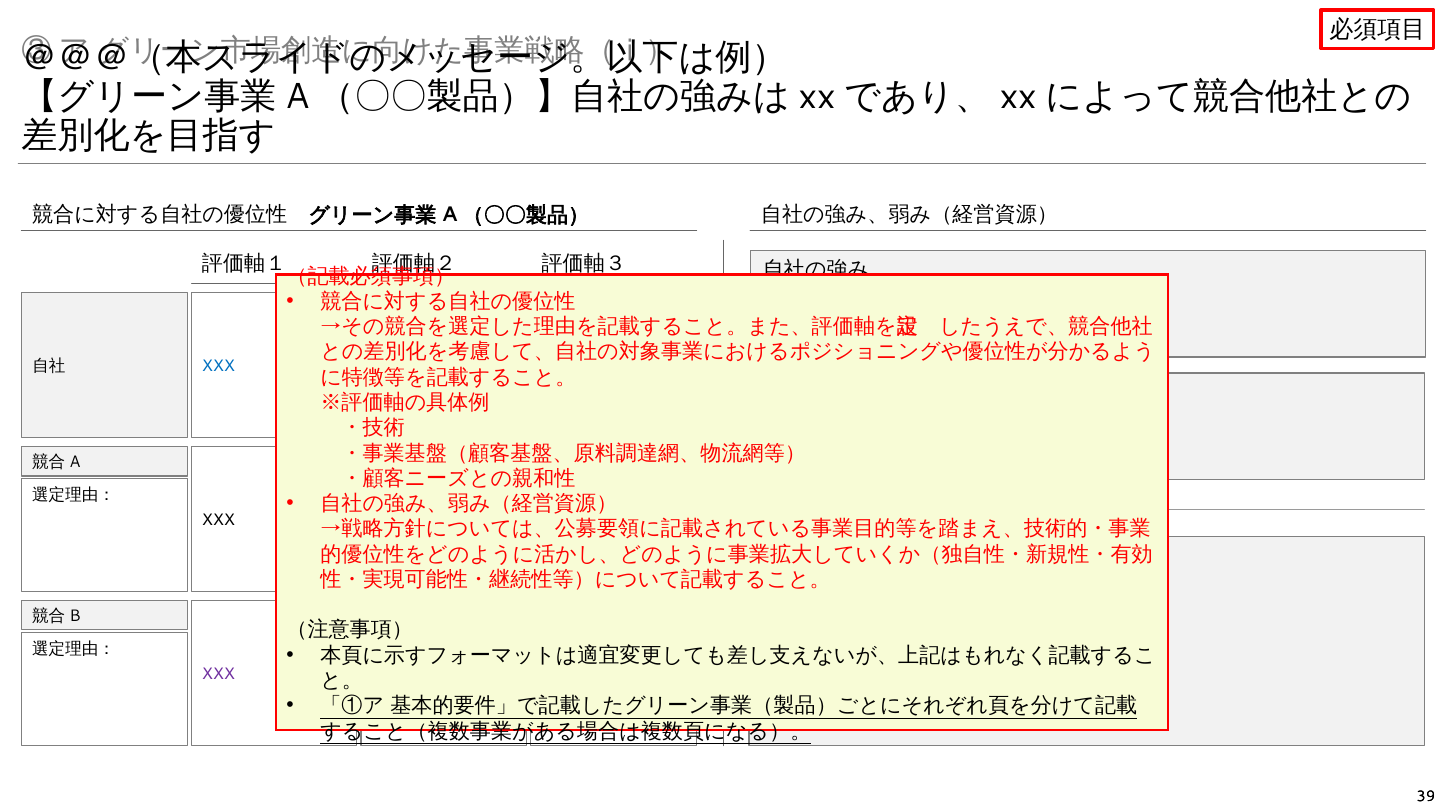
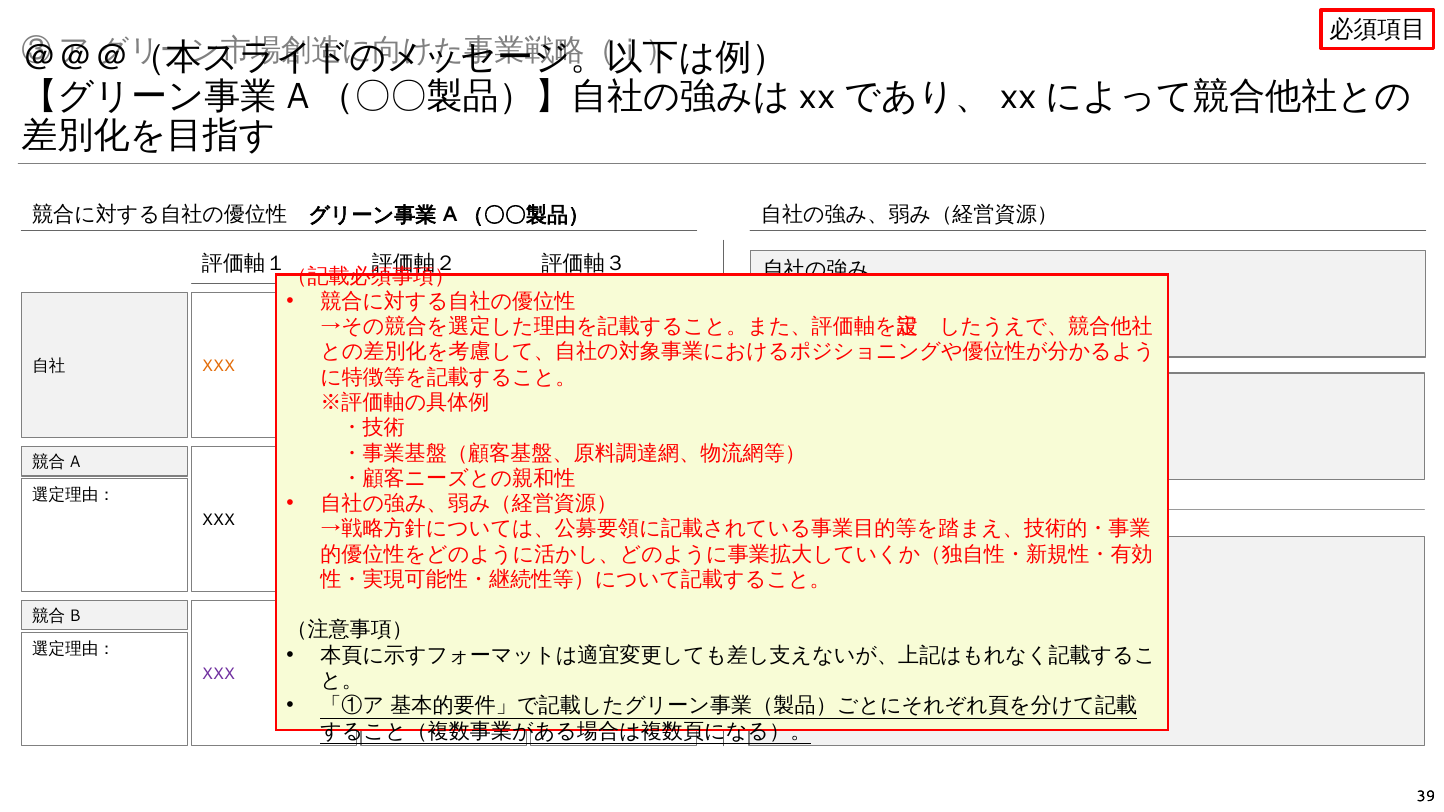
XXX at (218, 366) colour: blue -> orange
